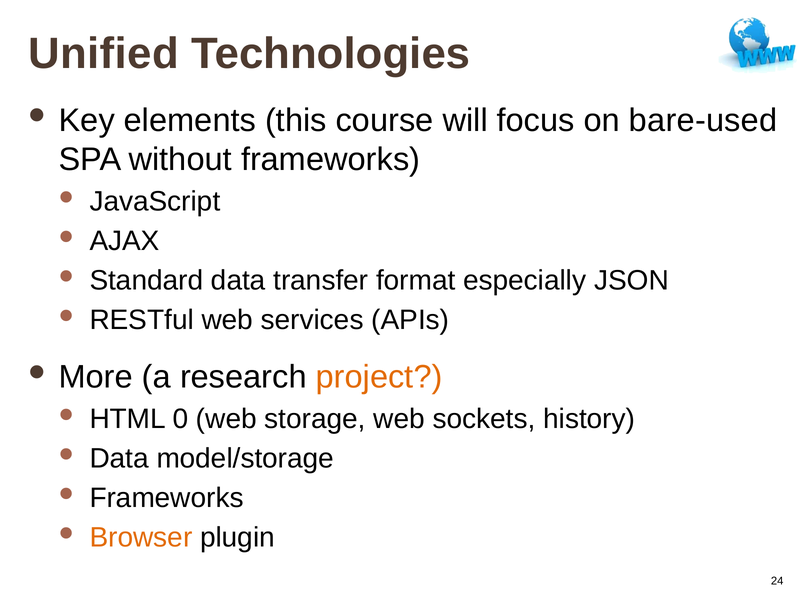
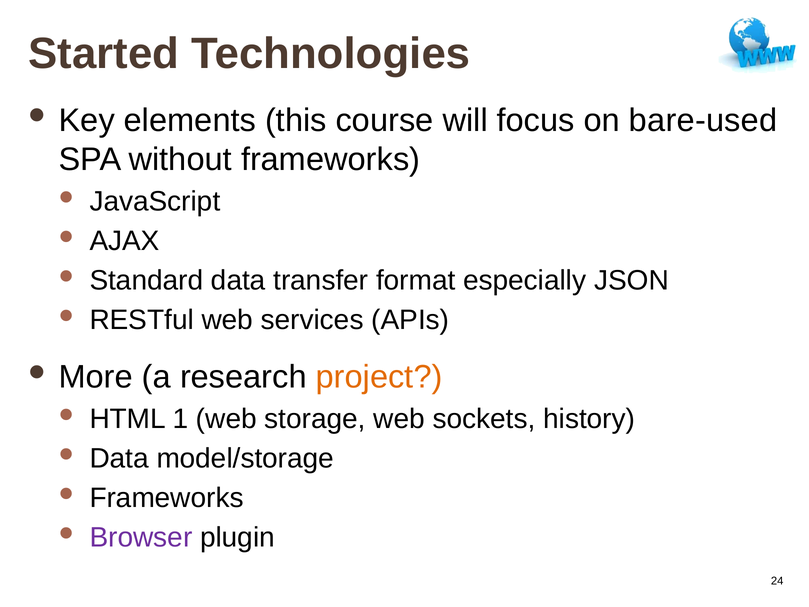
Unified: Unified -> Started
0: 0 -> 1
Browser colour: orange -> purple
